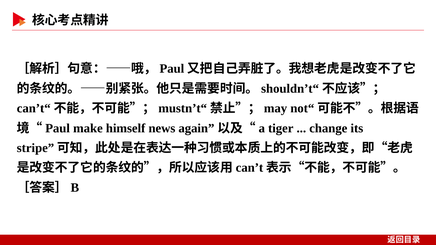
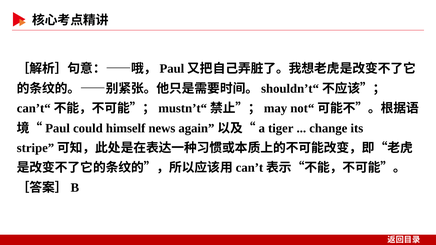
make: make -> could
